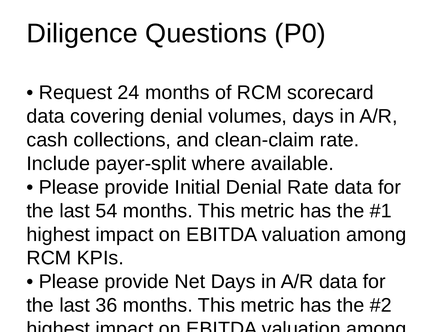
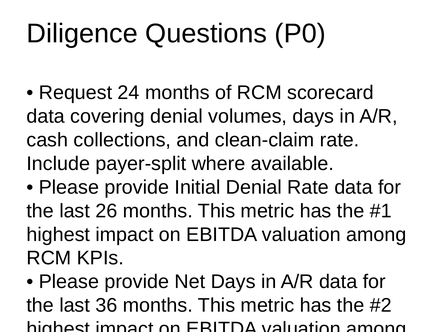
54: 54 -> 26
